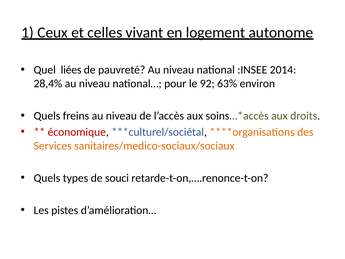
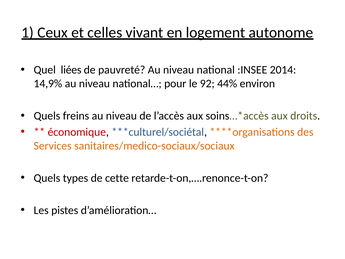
28,4%: 28,4% -> 14,9%
63%: 63% -> 44%
souci: souci -> cette
